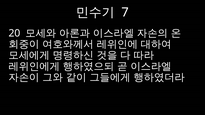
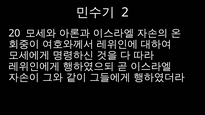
7: 7 -> 2
